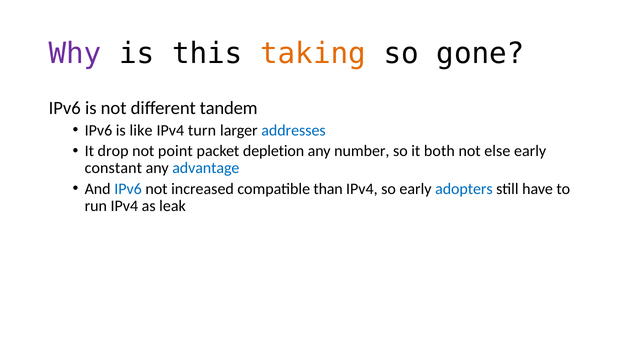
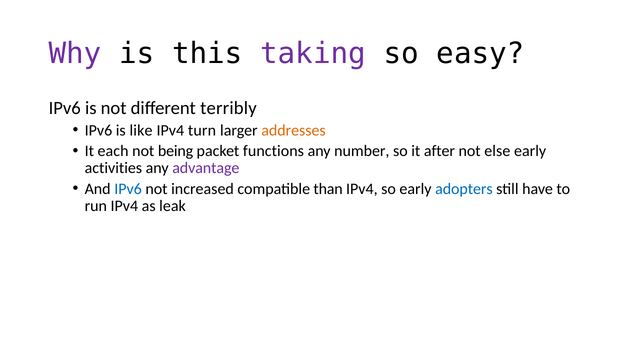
taking colour: orange -> purple
gone: gone -> easy
tandem: tandem -> terribly
addresses colour: blue -> orange
drop: drop -> each
point: point -> being
depletion: depletion -> functions
both: both -> after
constant: constant -> activities
advantage colour: blue -> purple
